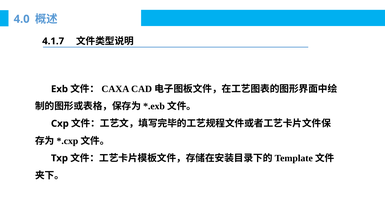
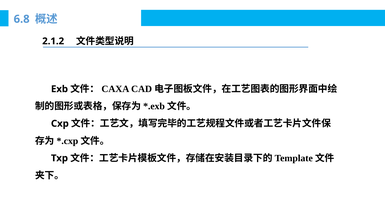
4.0: 4.0 -> 6.8
4.1.7: 4.1.7 -> 2.1.2
